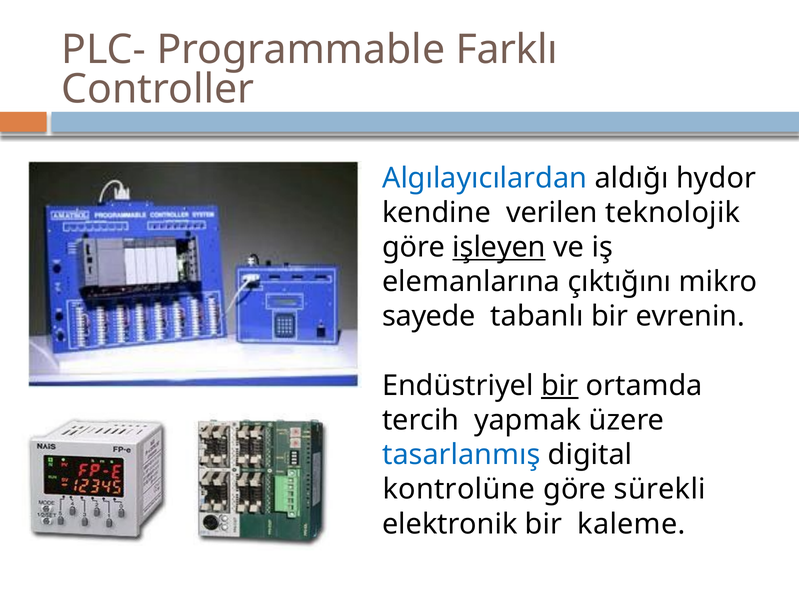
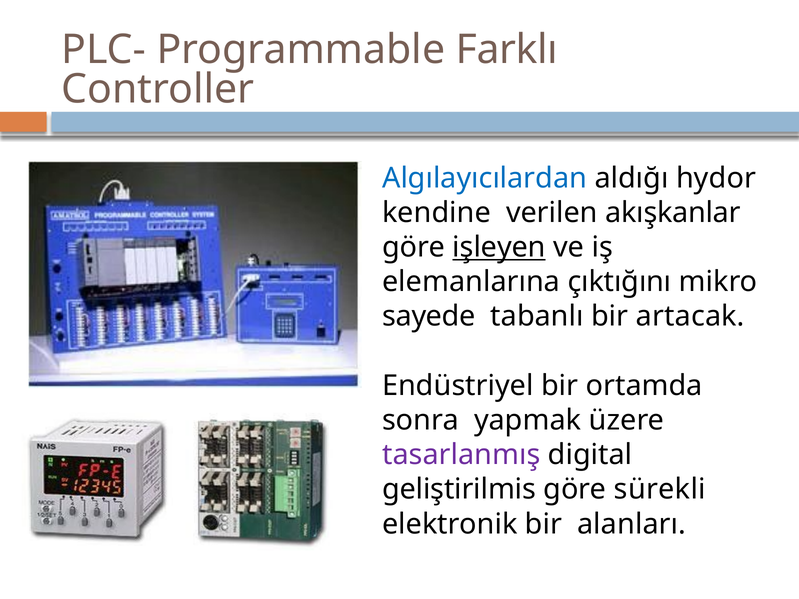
teknolojik: teknolojik -> akışkanlar
evrenin: evrenin -> artacak
bir at (560, 386) underline: present -> none
tercih: tercih -> sonra
tasarlanmış colour: blue -> purple
kontrolüne: kontrolüne -> geliştirilmis
kaleme: kaleme -> alanları
